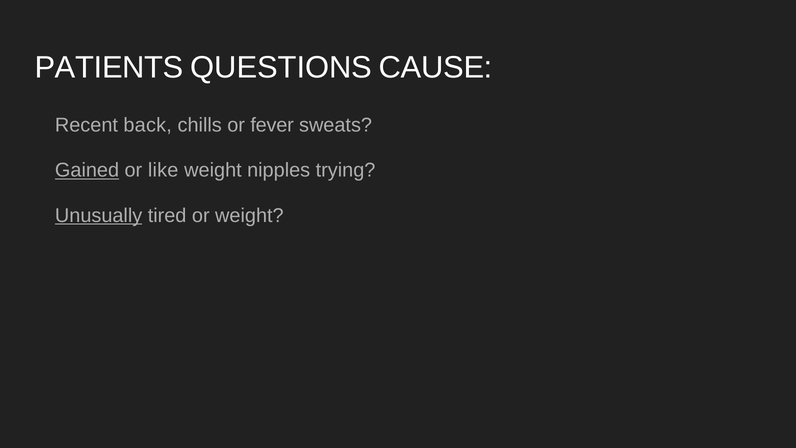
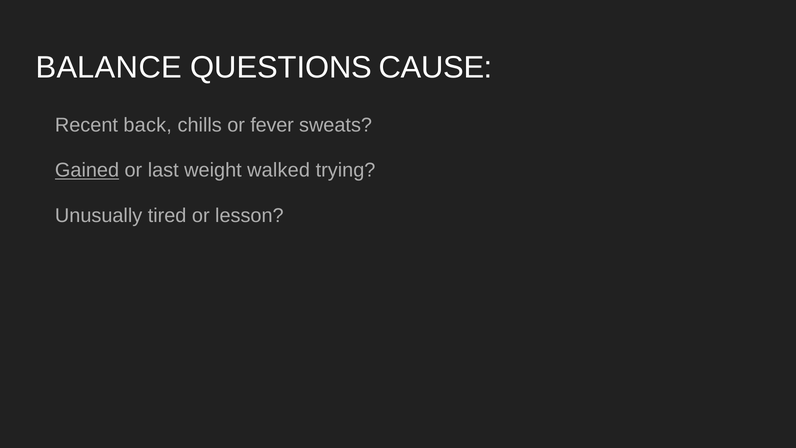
PATIENTS: PATIENTS -> BALANCE
like: like -> last
nipples: nipples -> walked
Unusually underline: present -> none
or weight: weight -> lesson
